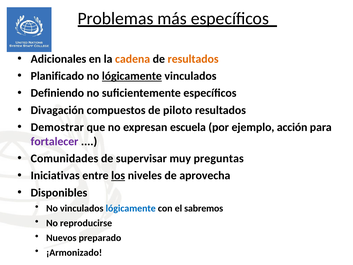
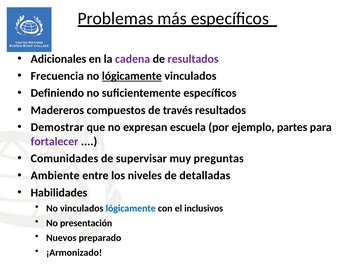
cadena colour: orange -> purple
resultados at (193, 59) colour: orange -> purple
Planificado: Planificado -> Frecuencia
Divagación: Divagación -> Madereros
piloto: piloto -> través
acción: acción -> partes
Iniciativas: Iniciativas -> Ambiente
los underline: present -> none
aprovecha: aprovecha -> detalladas
Disponibles: Disponibles -> Habilidades
sabremos: sabremos -> inclusivos
reproducirse: reproducirse -> presentación
